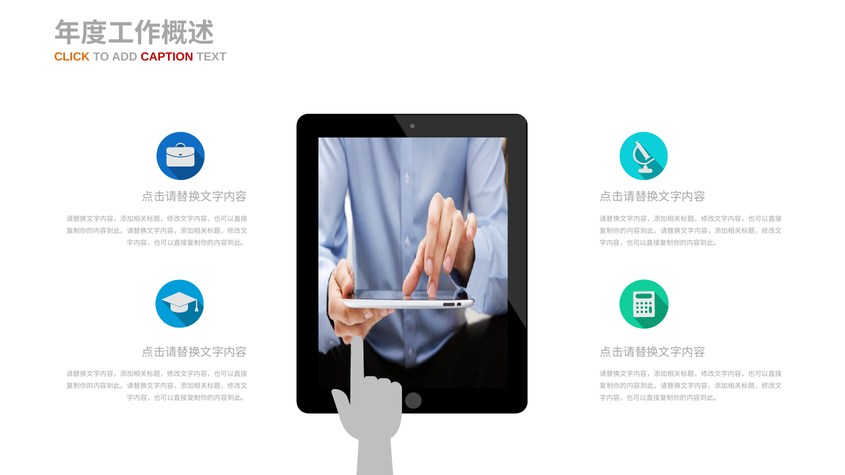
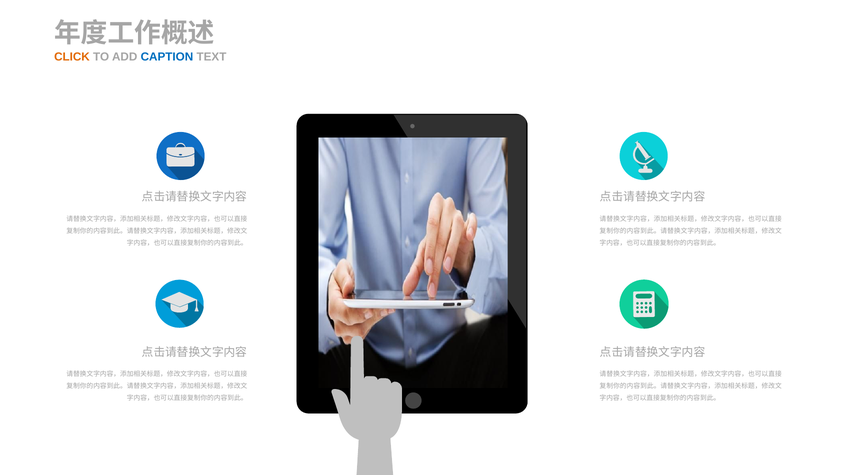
CAPTION colour: red -> blue
